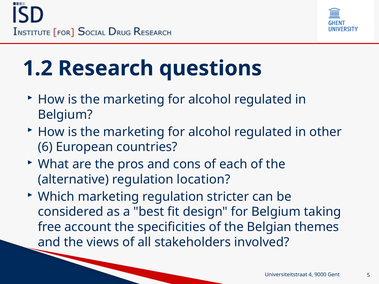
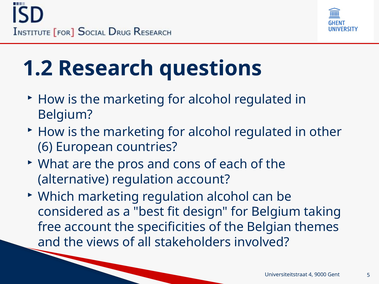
regulation location: location -> account
regulation stricter: stricter -> alcohol
